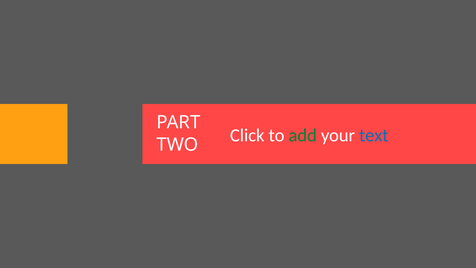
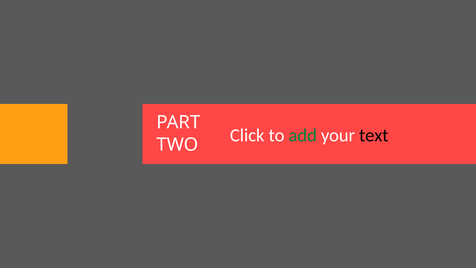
text colour: blue -> black
